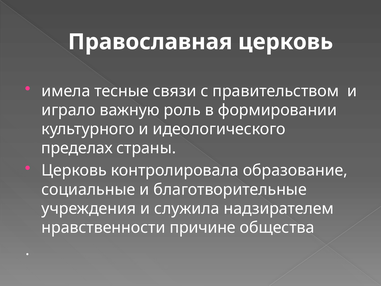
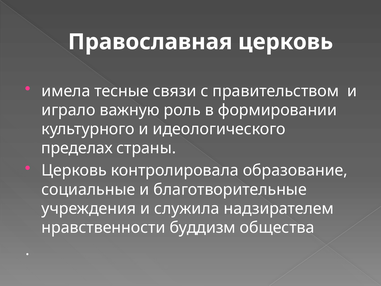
причине: причине -> буддизм
